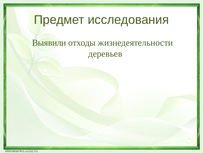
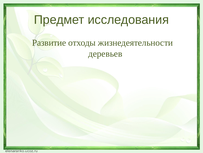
Выявили: Выявили -> Развитие
